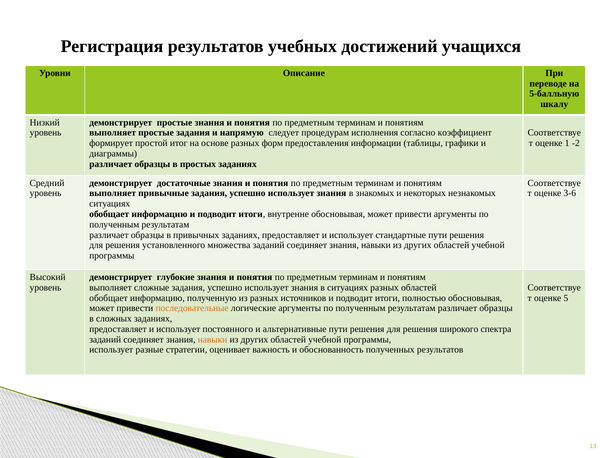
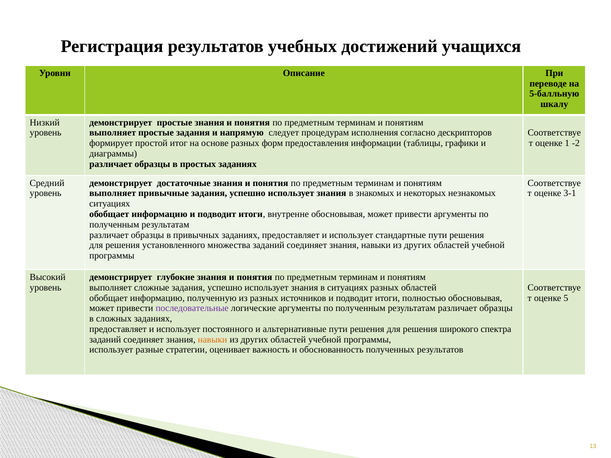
коэффициент: коэффициент -> дескрипторов
3-6: 3-6 -> 3-1
последовательные colour: orange -> purple
